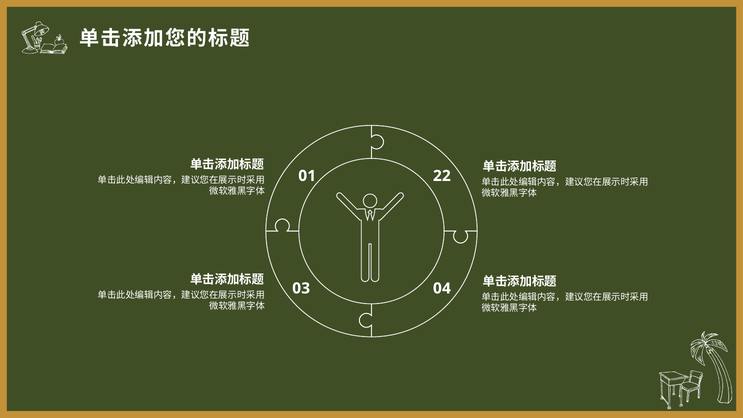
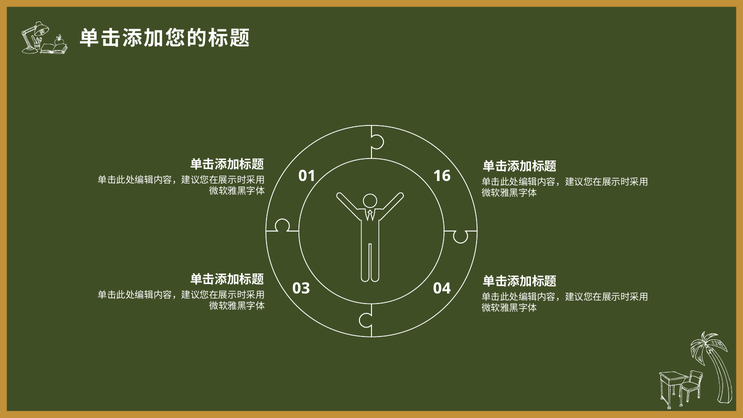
22: 22 -> 16
